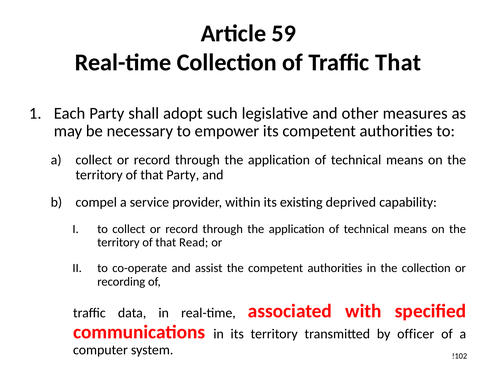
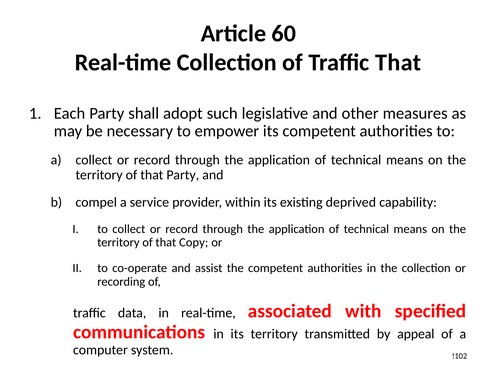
59: 59 -> 60
Read: Read -> Copy
officer: officer -> appeal
